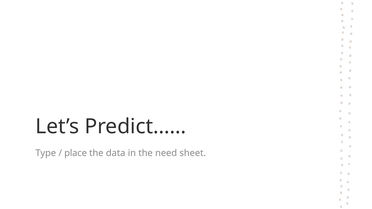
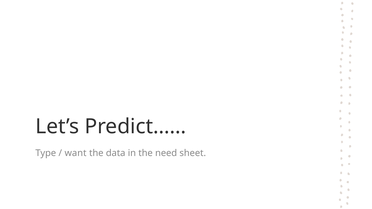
place: place -> want
